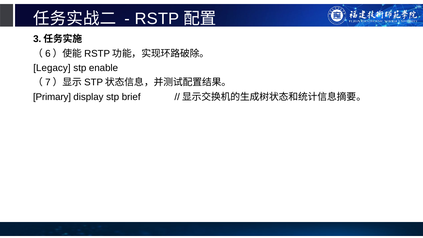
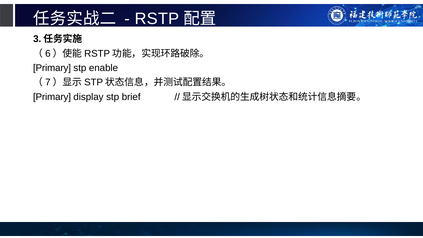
Legacy at (52, 68): Legacy -> Primary
